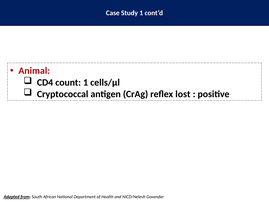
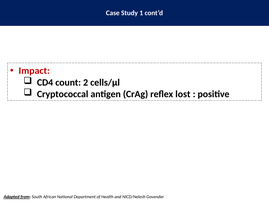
Animal: Animal -> Impact
count 1: 1 -> 2
